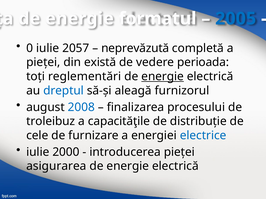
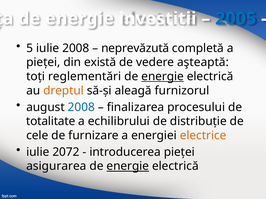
formatul: formatul -> investiţii
0: 0 -> 5
iulie 2057: 2057 -> 2008
perioada: perioada -> aşteaptă
dreptul colour: blue -> orange
troleibuz: troleibuz -> totalitate
capacităţile: capacităţile -> echilibrului
electrice colour: blue -> orange
2000: 2000 -> 2072
energie at (128, 167) underline: none -> present
